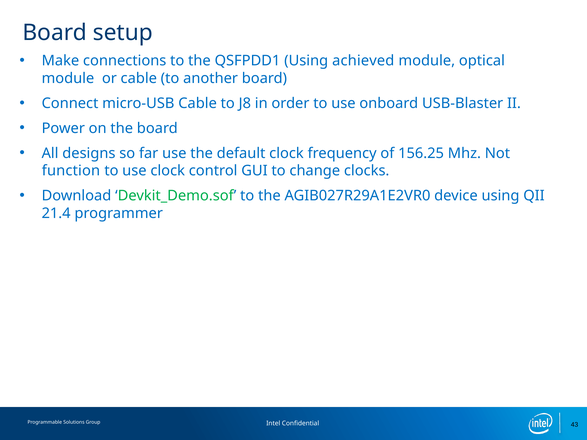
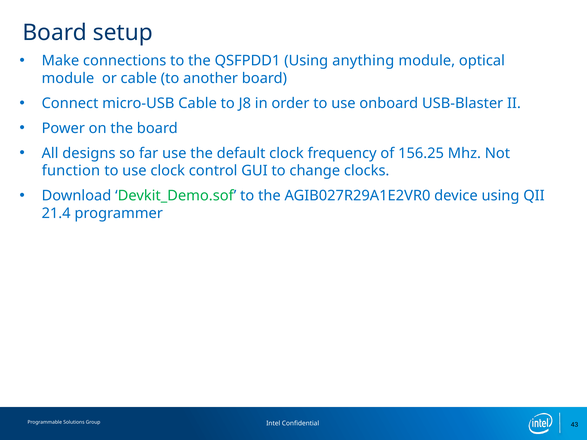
achieved: achieved -> anything
